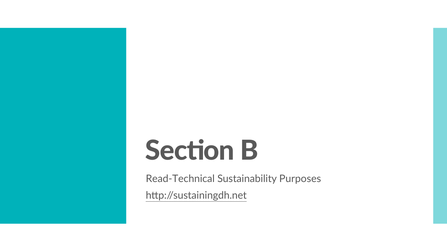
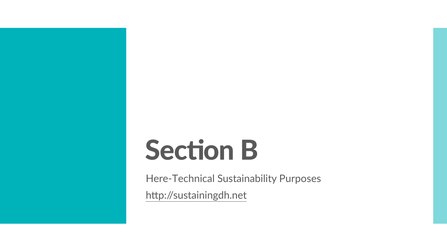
Read-Technical: Read-Technical -> Here-Technical
